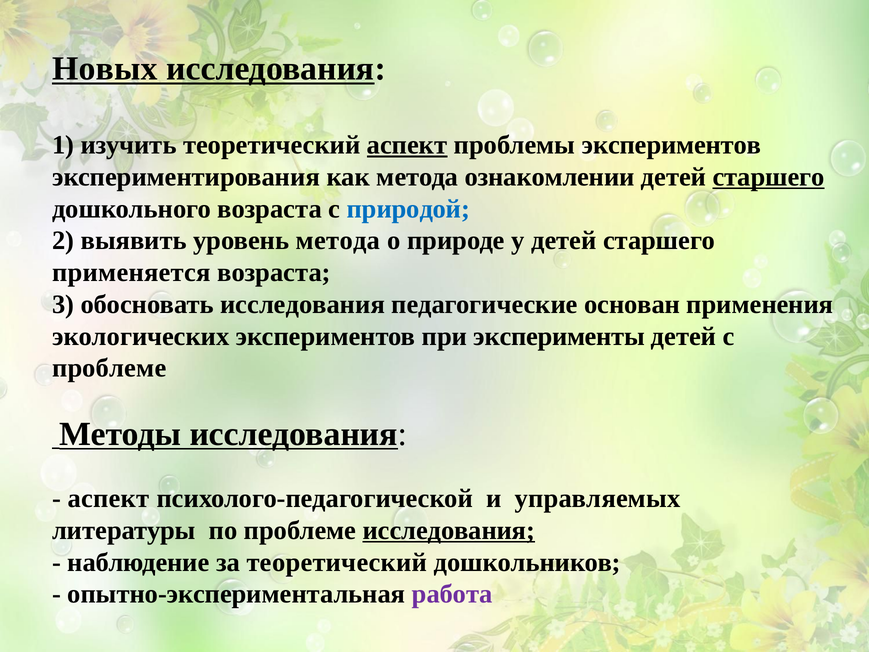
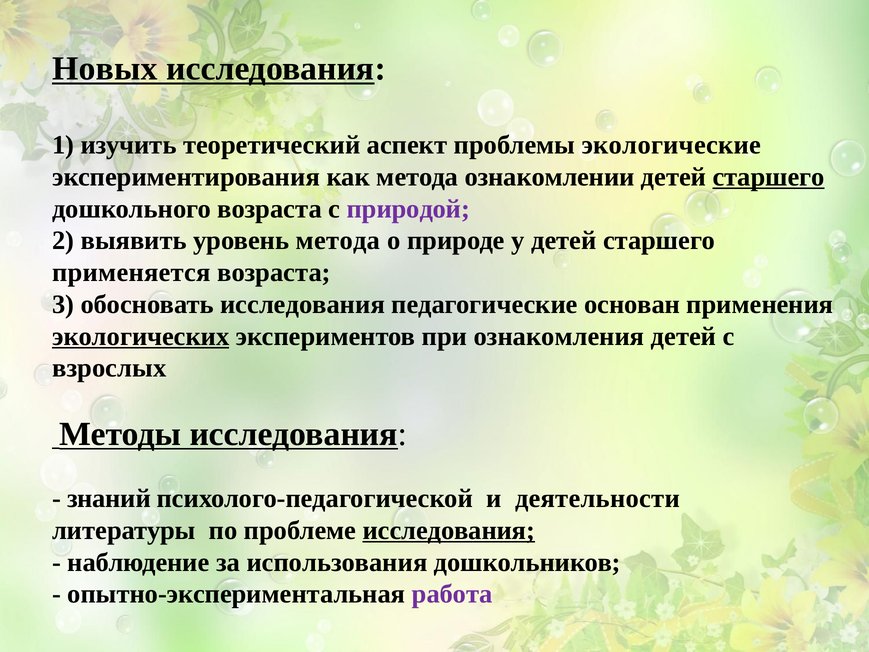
аспект at (407, 145) underline: present -> none
проблемы экспериментов: экспериментов -> экологические
природой colour: blue -> purple
экологических underline: none -> present
эксперименты: эксперименты -> ознакомления
проблеме at (109, 368): проблеме -> взрослых
аспект at (109, 498): аспект -> знаний
управляемых: управляемых -> деятельности
за теоретический: теоретический -> использования
